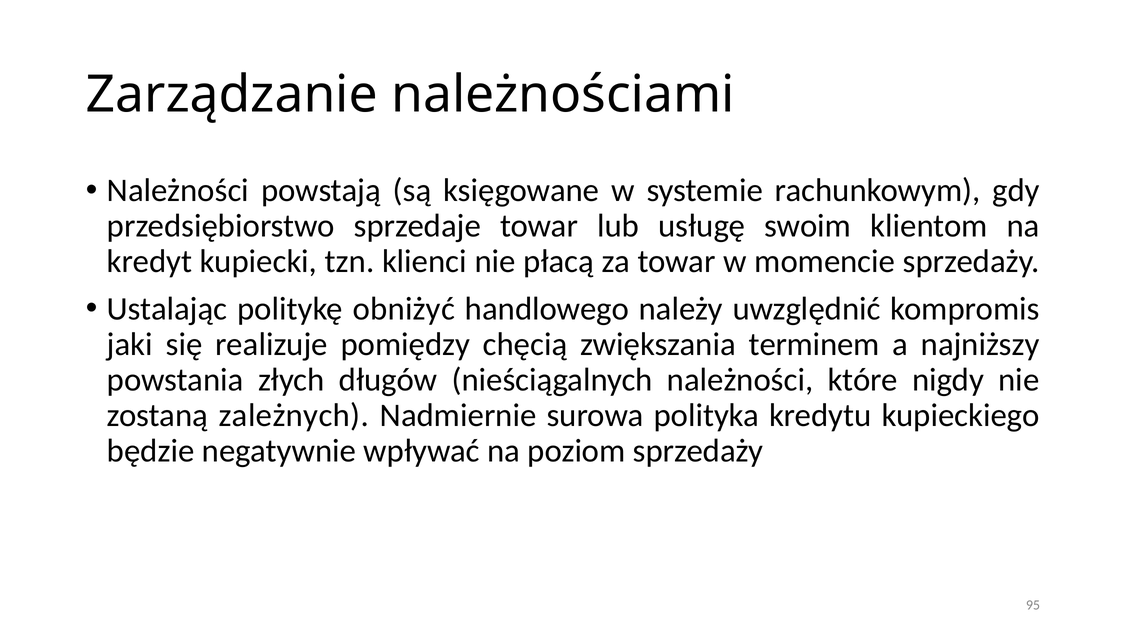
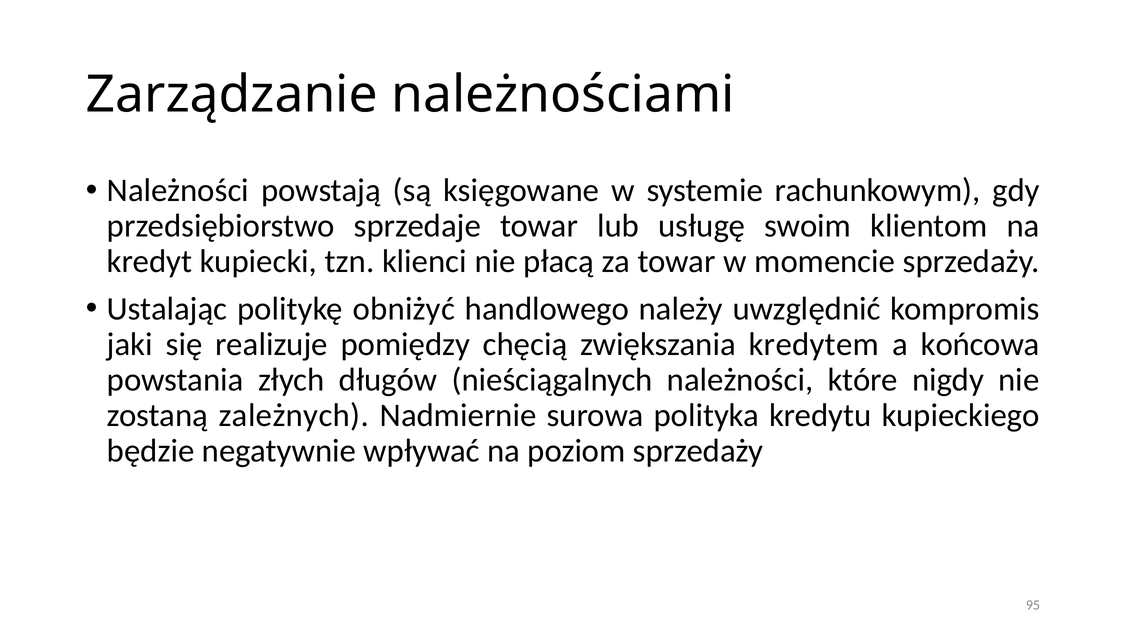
terminem: terminem -> kredytem
najniższy: najniższy -> końcowa
